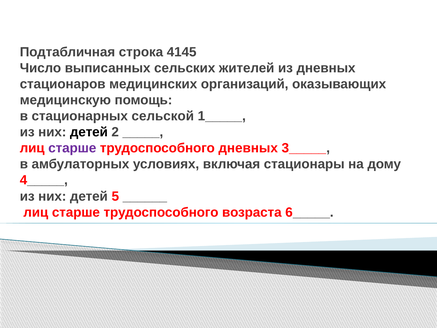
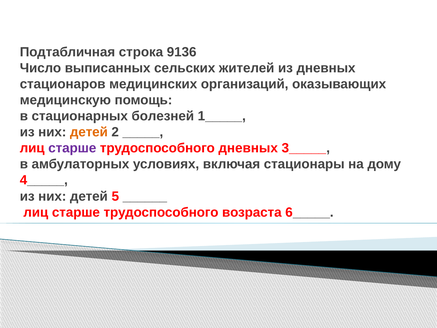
4145: 4145 -> 9136
сельской: сельской -> болезней
детей at (89, 132) colour: black -> orange
